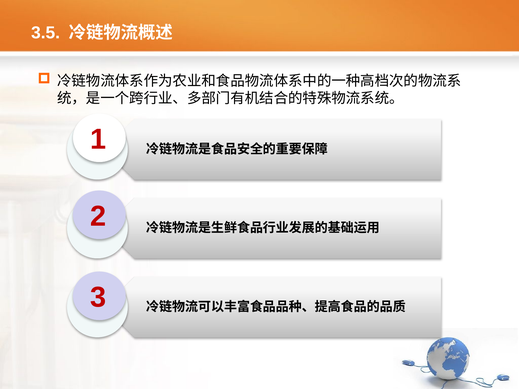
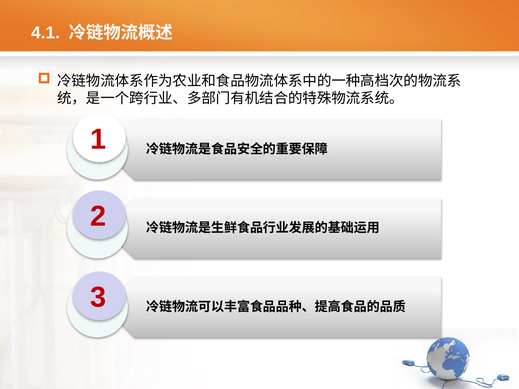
3.5: 3.5 -> 4.1
